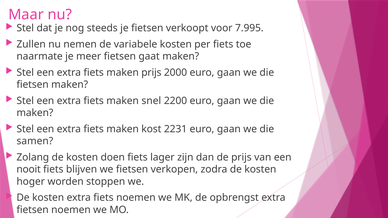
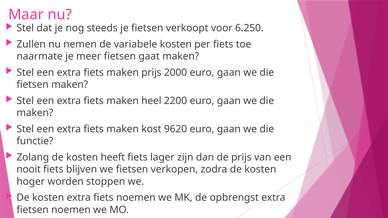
7.995: 7.995 -> 6.250
snel: snel -> heel
2231: 2231 -> 9620
samen: samen -> functie
doen: doen -> heeft
